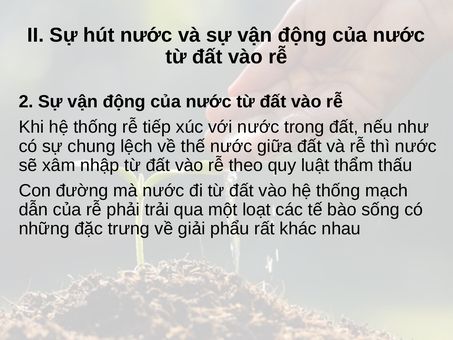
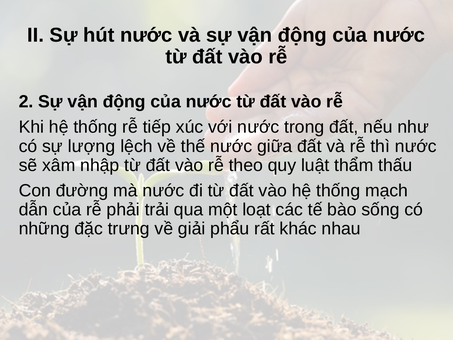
chung: chung -> lượng
